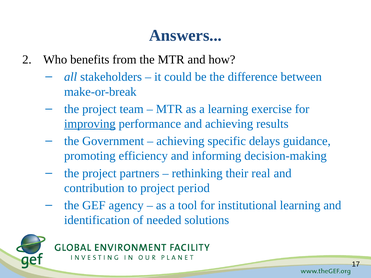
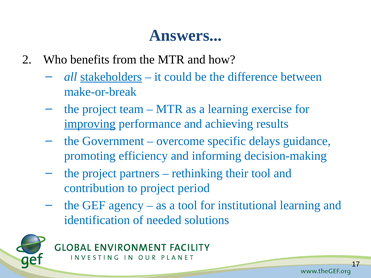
stakeholders underline: none -> present
achieving at (180, 141): achieving -> overcome
their real: real -> tool
